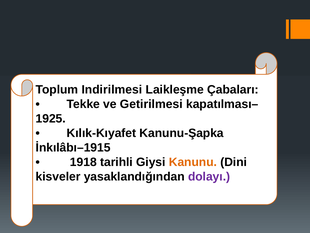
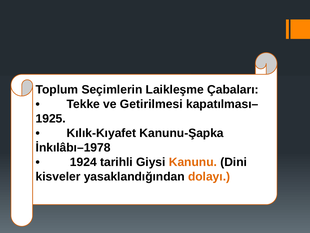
Indirilmesi: Indirilmesi -> Seçimlerin
İnkılâbı–1915: İnkılâbı–1915 -> İnkılâbı–1978
1918: 1918 -> 1924
dolayı colour: purple -> orange
